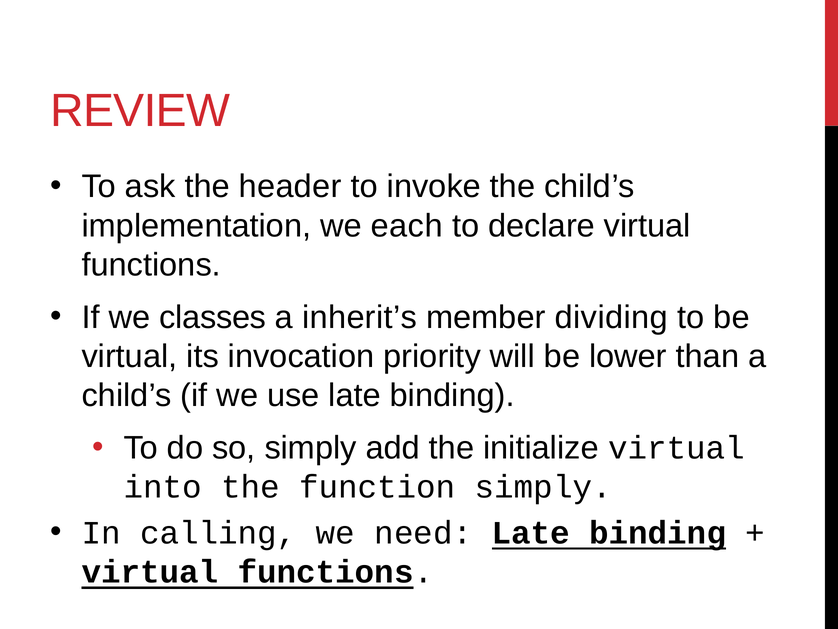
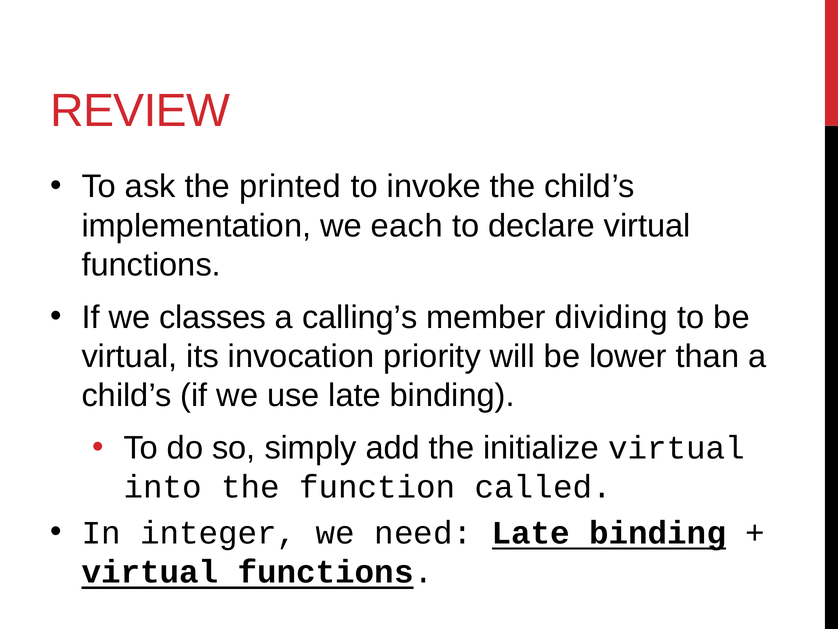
header: header -> printed
inherit’s: inherit’s -> calling’s
function simply: simply -> called
calling: calling -> integer
